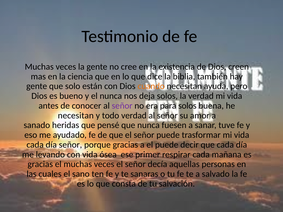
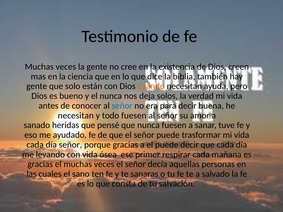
señor at (122, 106) colour: purple -> blue
para solos: solos -> decir
todo verdad: verdad -> fuesen
